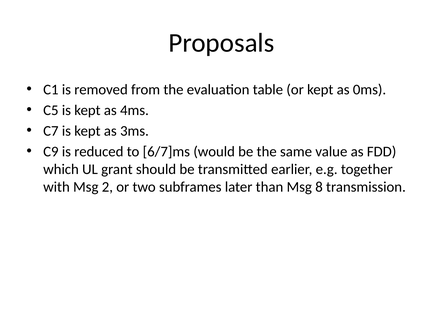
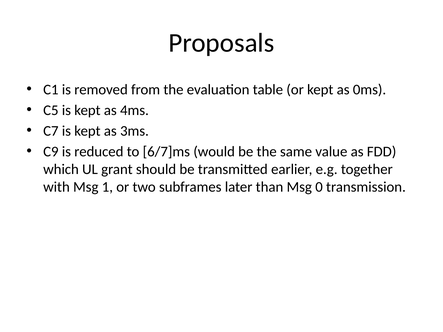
2: 2 -> 1
8: 8 -> 0
